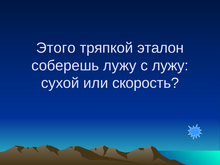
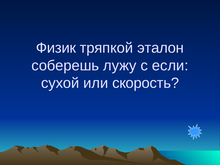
Этого: Этого -> Физик
с лужу: лужу -> если
